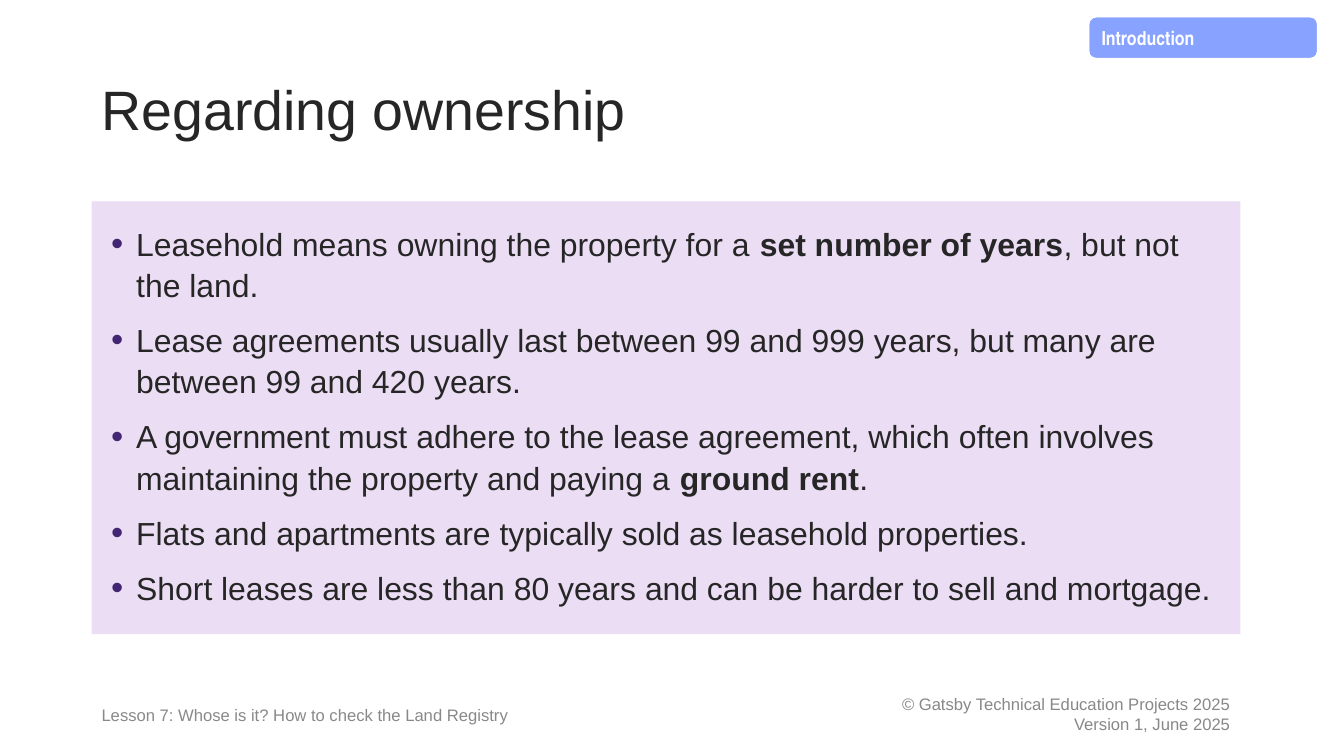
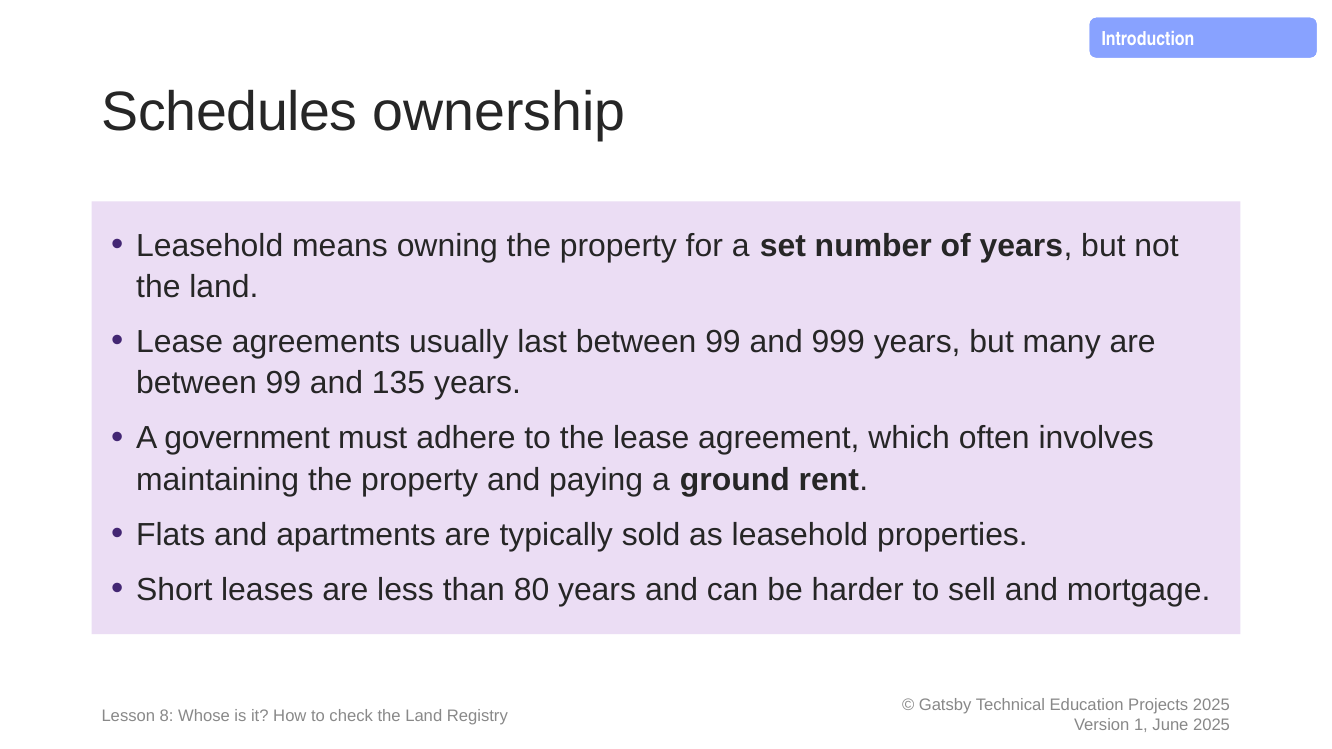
Regarding: Regarding -> Schedules
420: 420 -> 135
7: 7 -> 8
